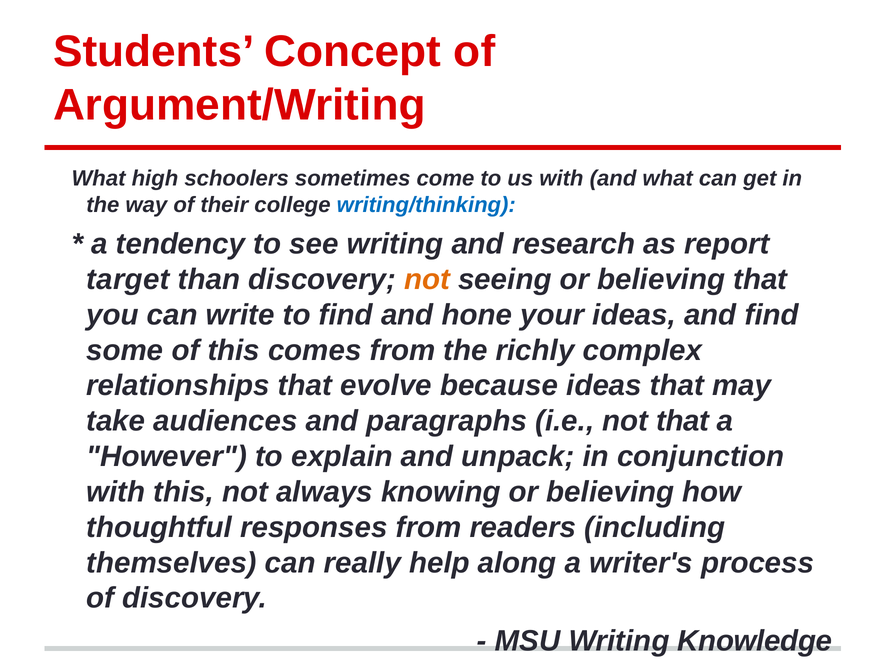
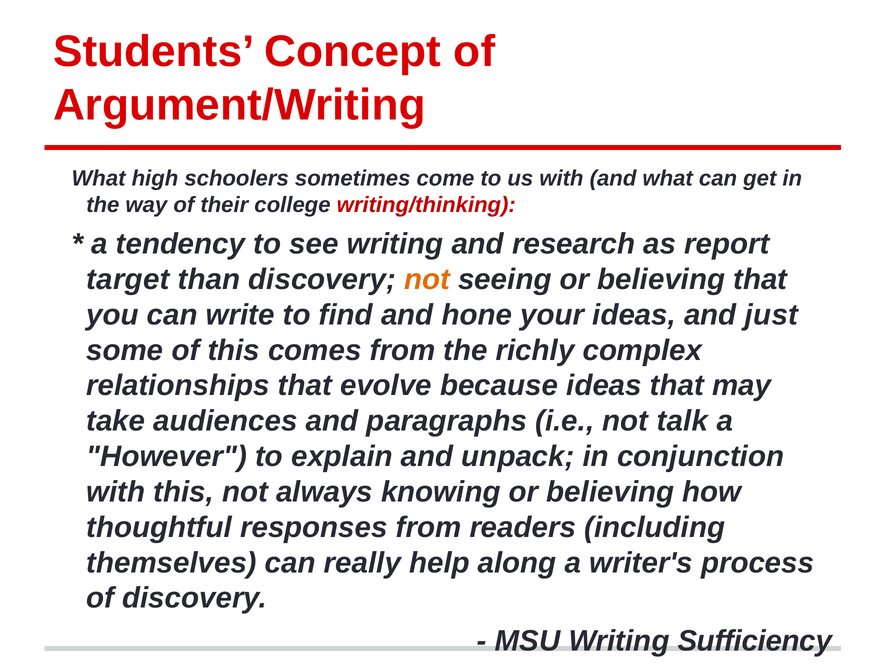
writing/thinking colour: blue -> red
and find: find -> just
not that: that -> talk
Knowledge: Knowledge -> Sufficiency
